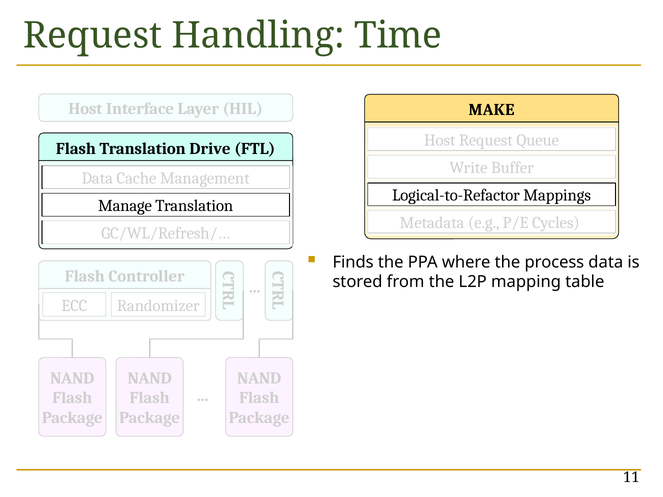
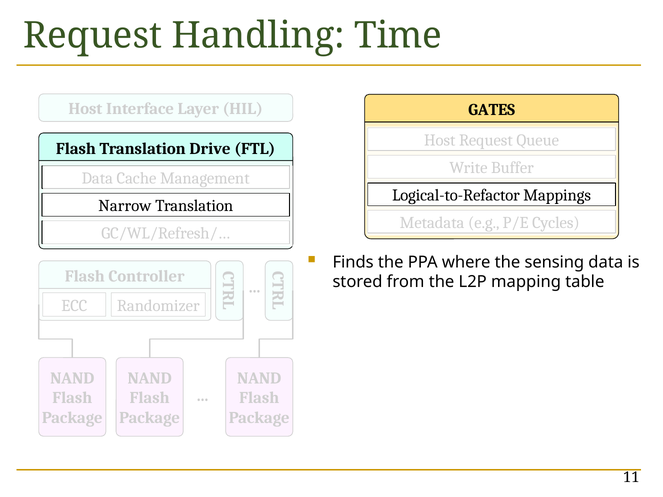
MAKE: MAKE -> GATES
Manage: Manage -> Narrow
process: process -> sensing
